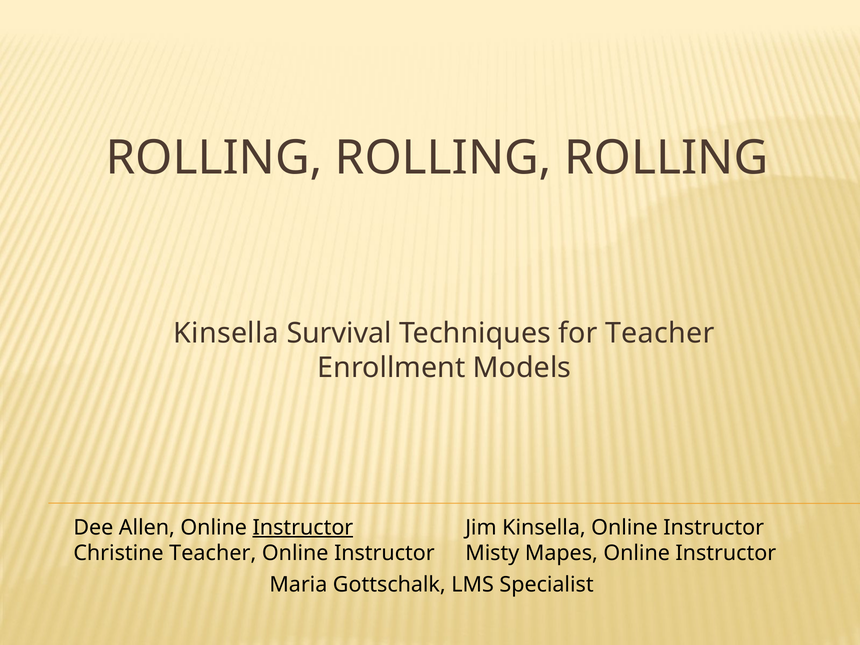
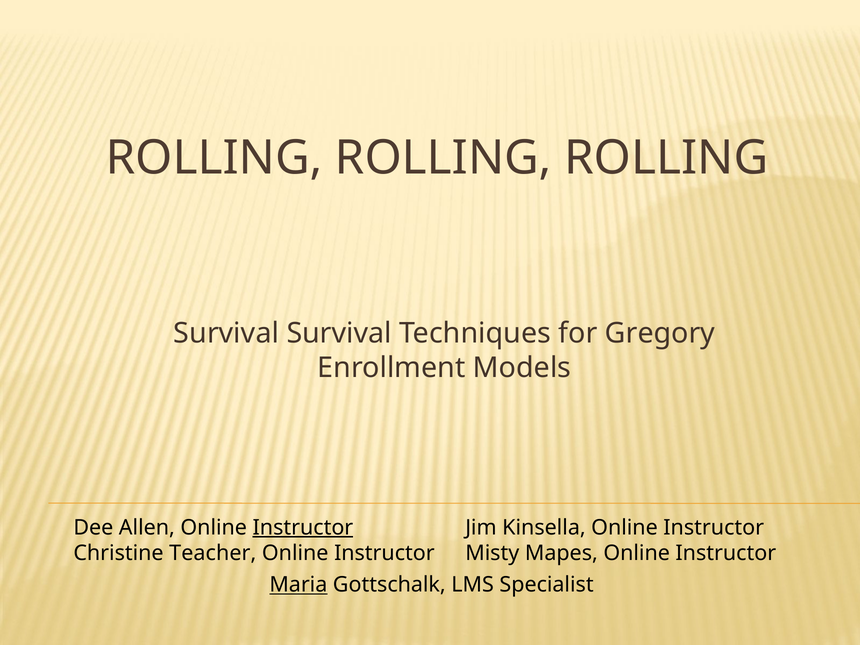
Kinsella at (226, 333): Kinsella -> Survival
for Teacher: Teacher -> Gregory
Maria underline: none -> present
